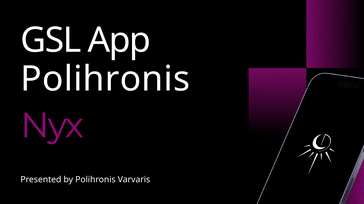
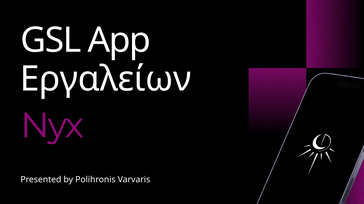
Polihronis at (105, 79): Polihronis -> Εργαλείων
